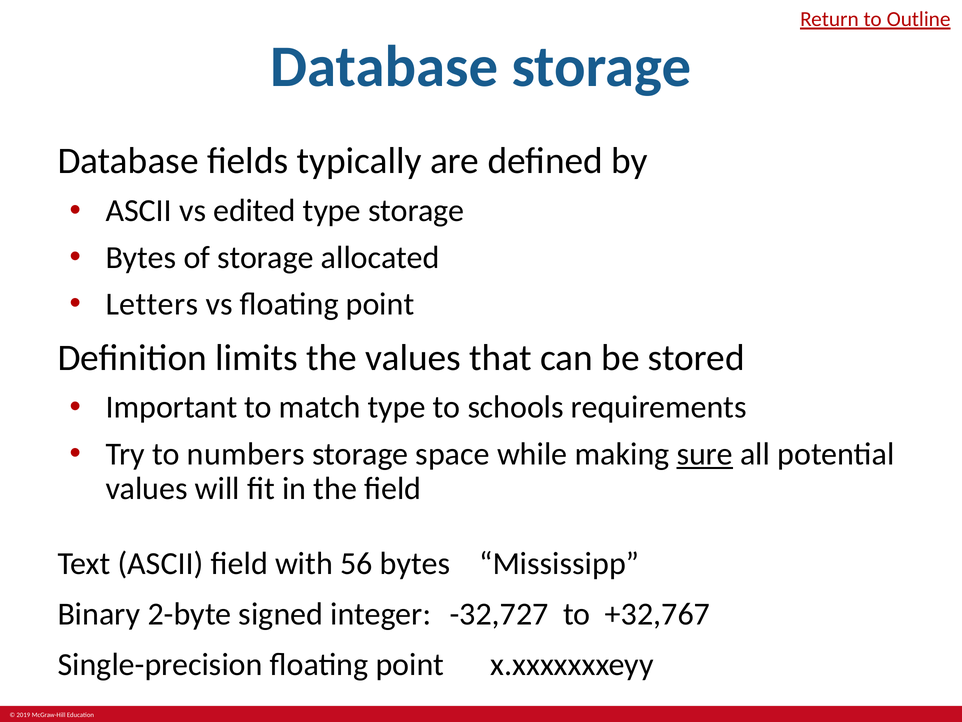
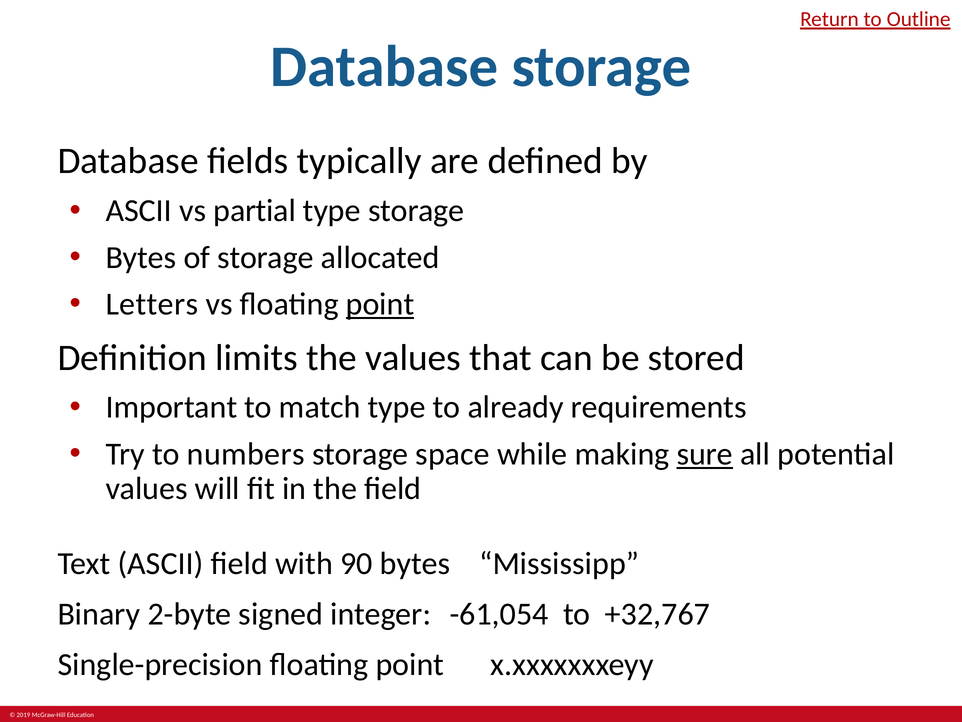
edited: edited -> partial
point at (380, 304) underline: none -> present
schools: schools -> already
56: 56 -> 90
-32,727: -32,727 -> -61,054
